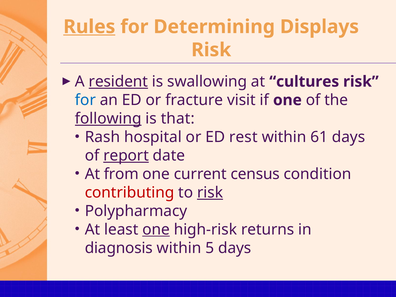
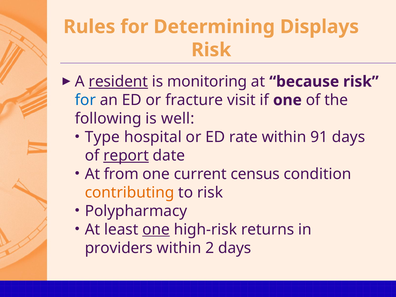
Rules underline: present -> none
swallowing: swallowing -> monitoring
cultures: cultures -> because
following underline: present -> none
that: that -> well
Rash: Rash -> Type
rest: rest -> rate
61: 61 -> 91
contributing colour: red -> orange
risk at (210, 193) underline: present -> none
diagnosis: diagnosis -> providers
5: 5 -> 2
